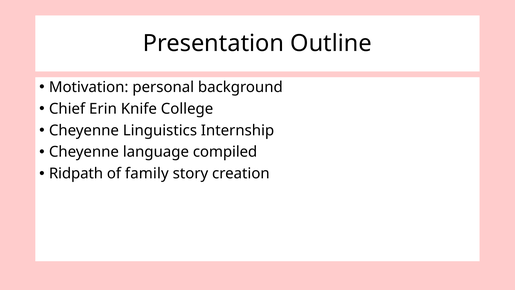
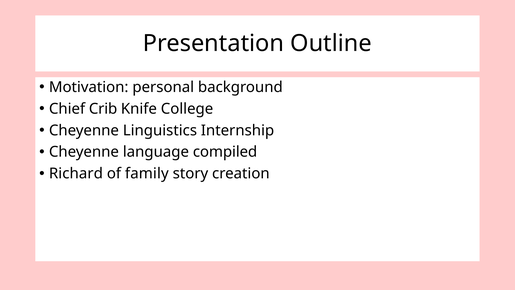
Erin: Erin -> Crib
Ridpath: Ridpath -> Richard
